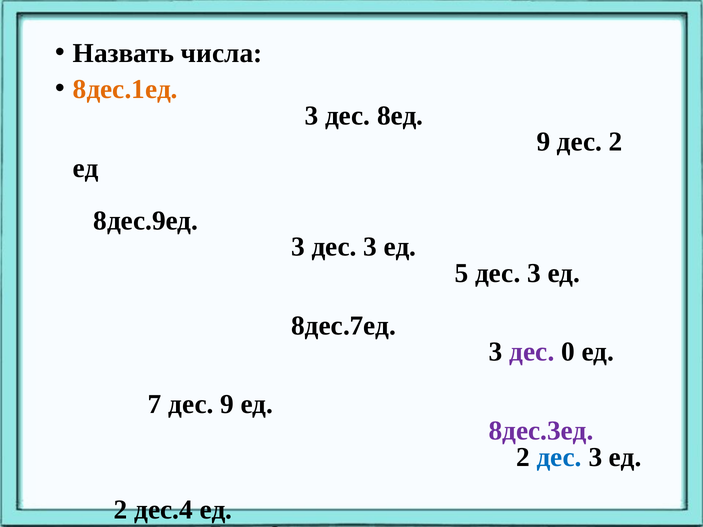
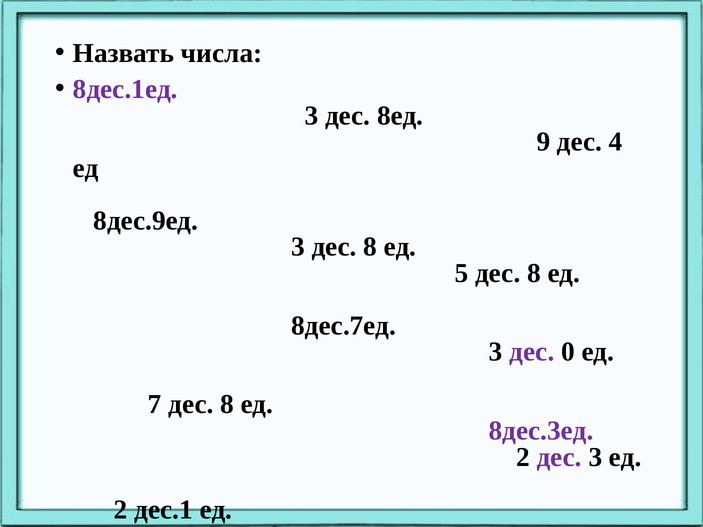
8дес.1ед colour: orange -> purple
дес 2: 2 -> 4
3 дес 3: 3 -> 8
5 дес 3: 3 -> 8
7 дес 9: 9 -> 8
дес at (559, 457) colour: blue -> purple
дес.4: дес.4 -> дес.1
